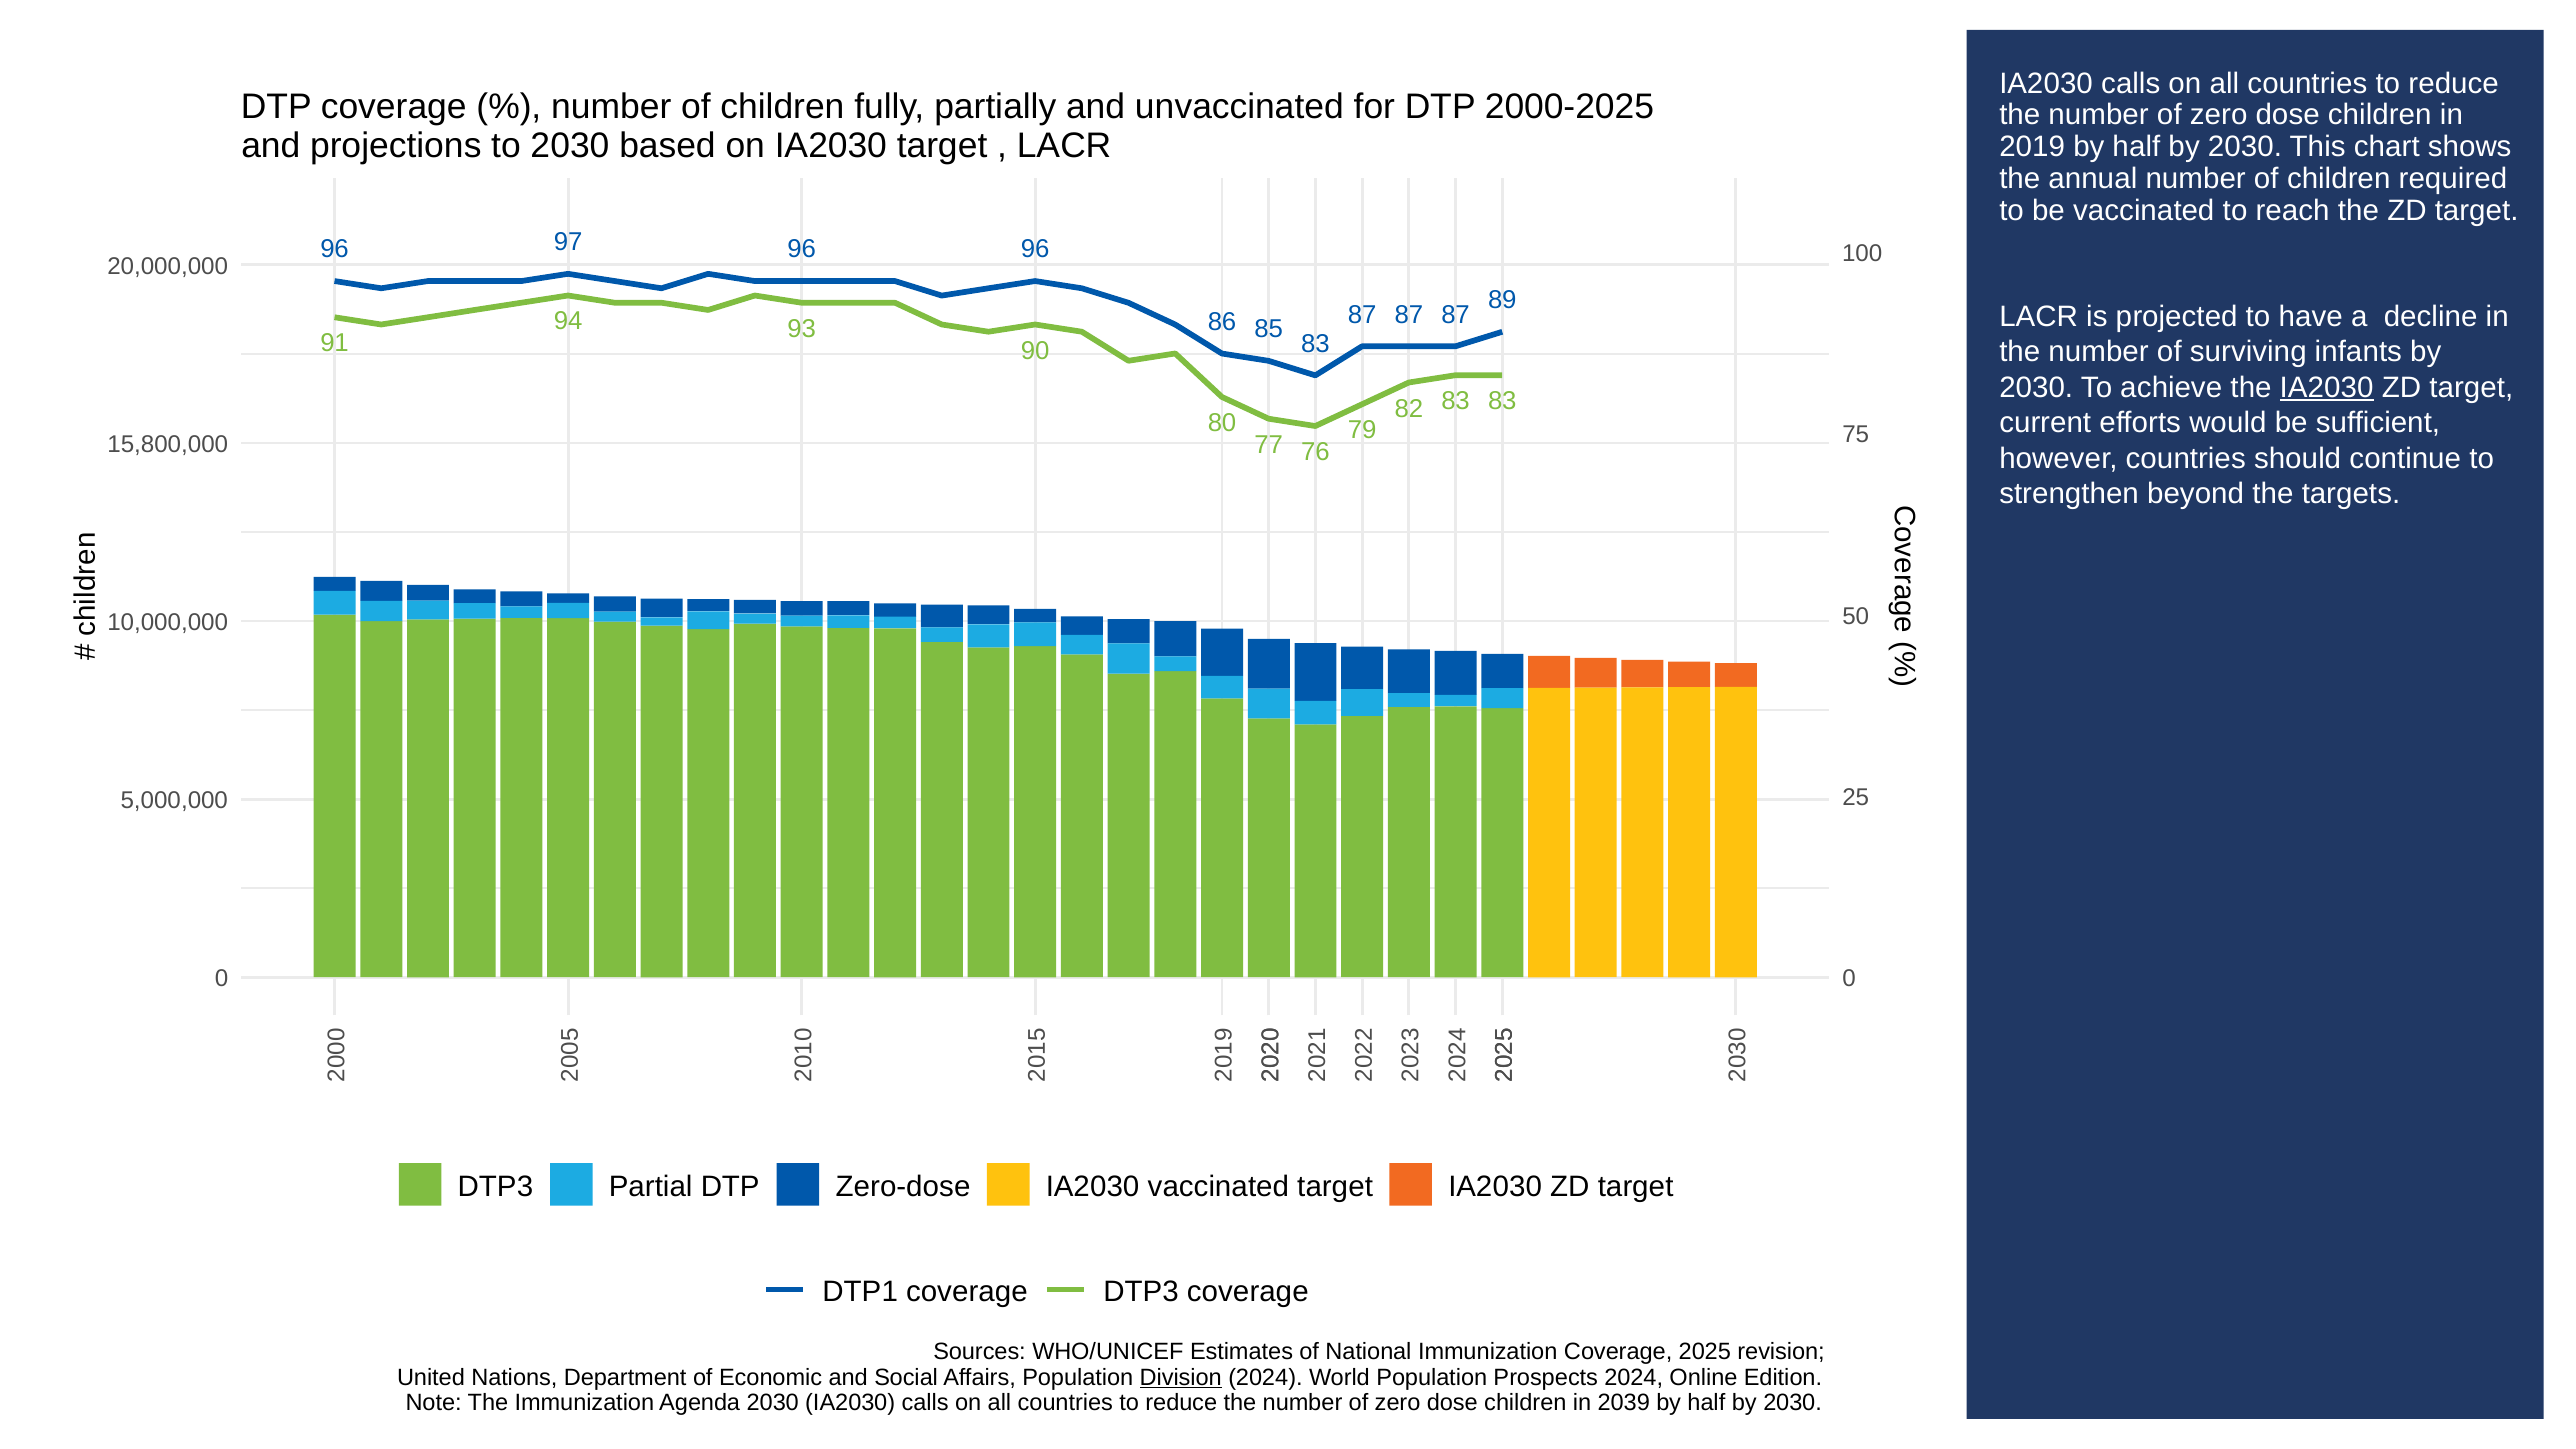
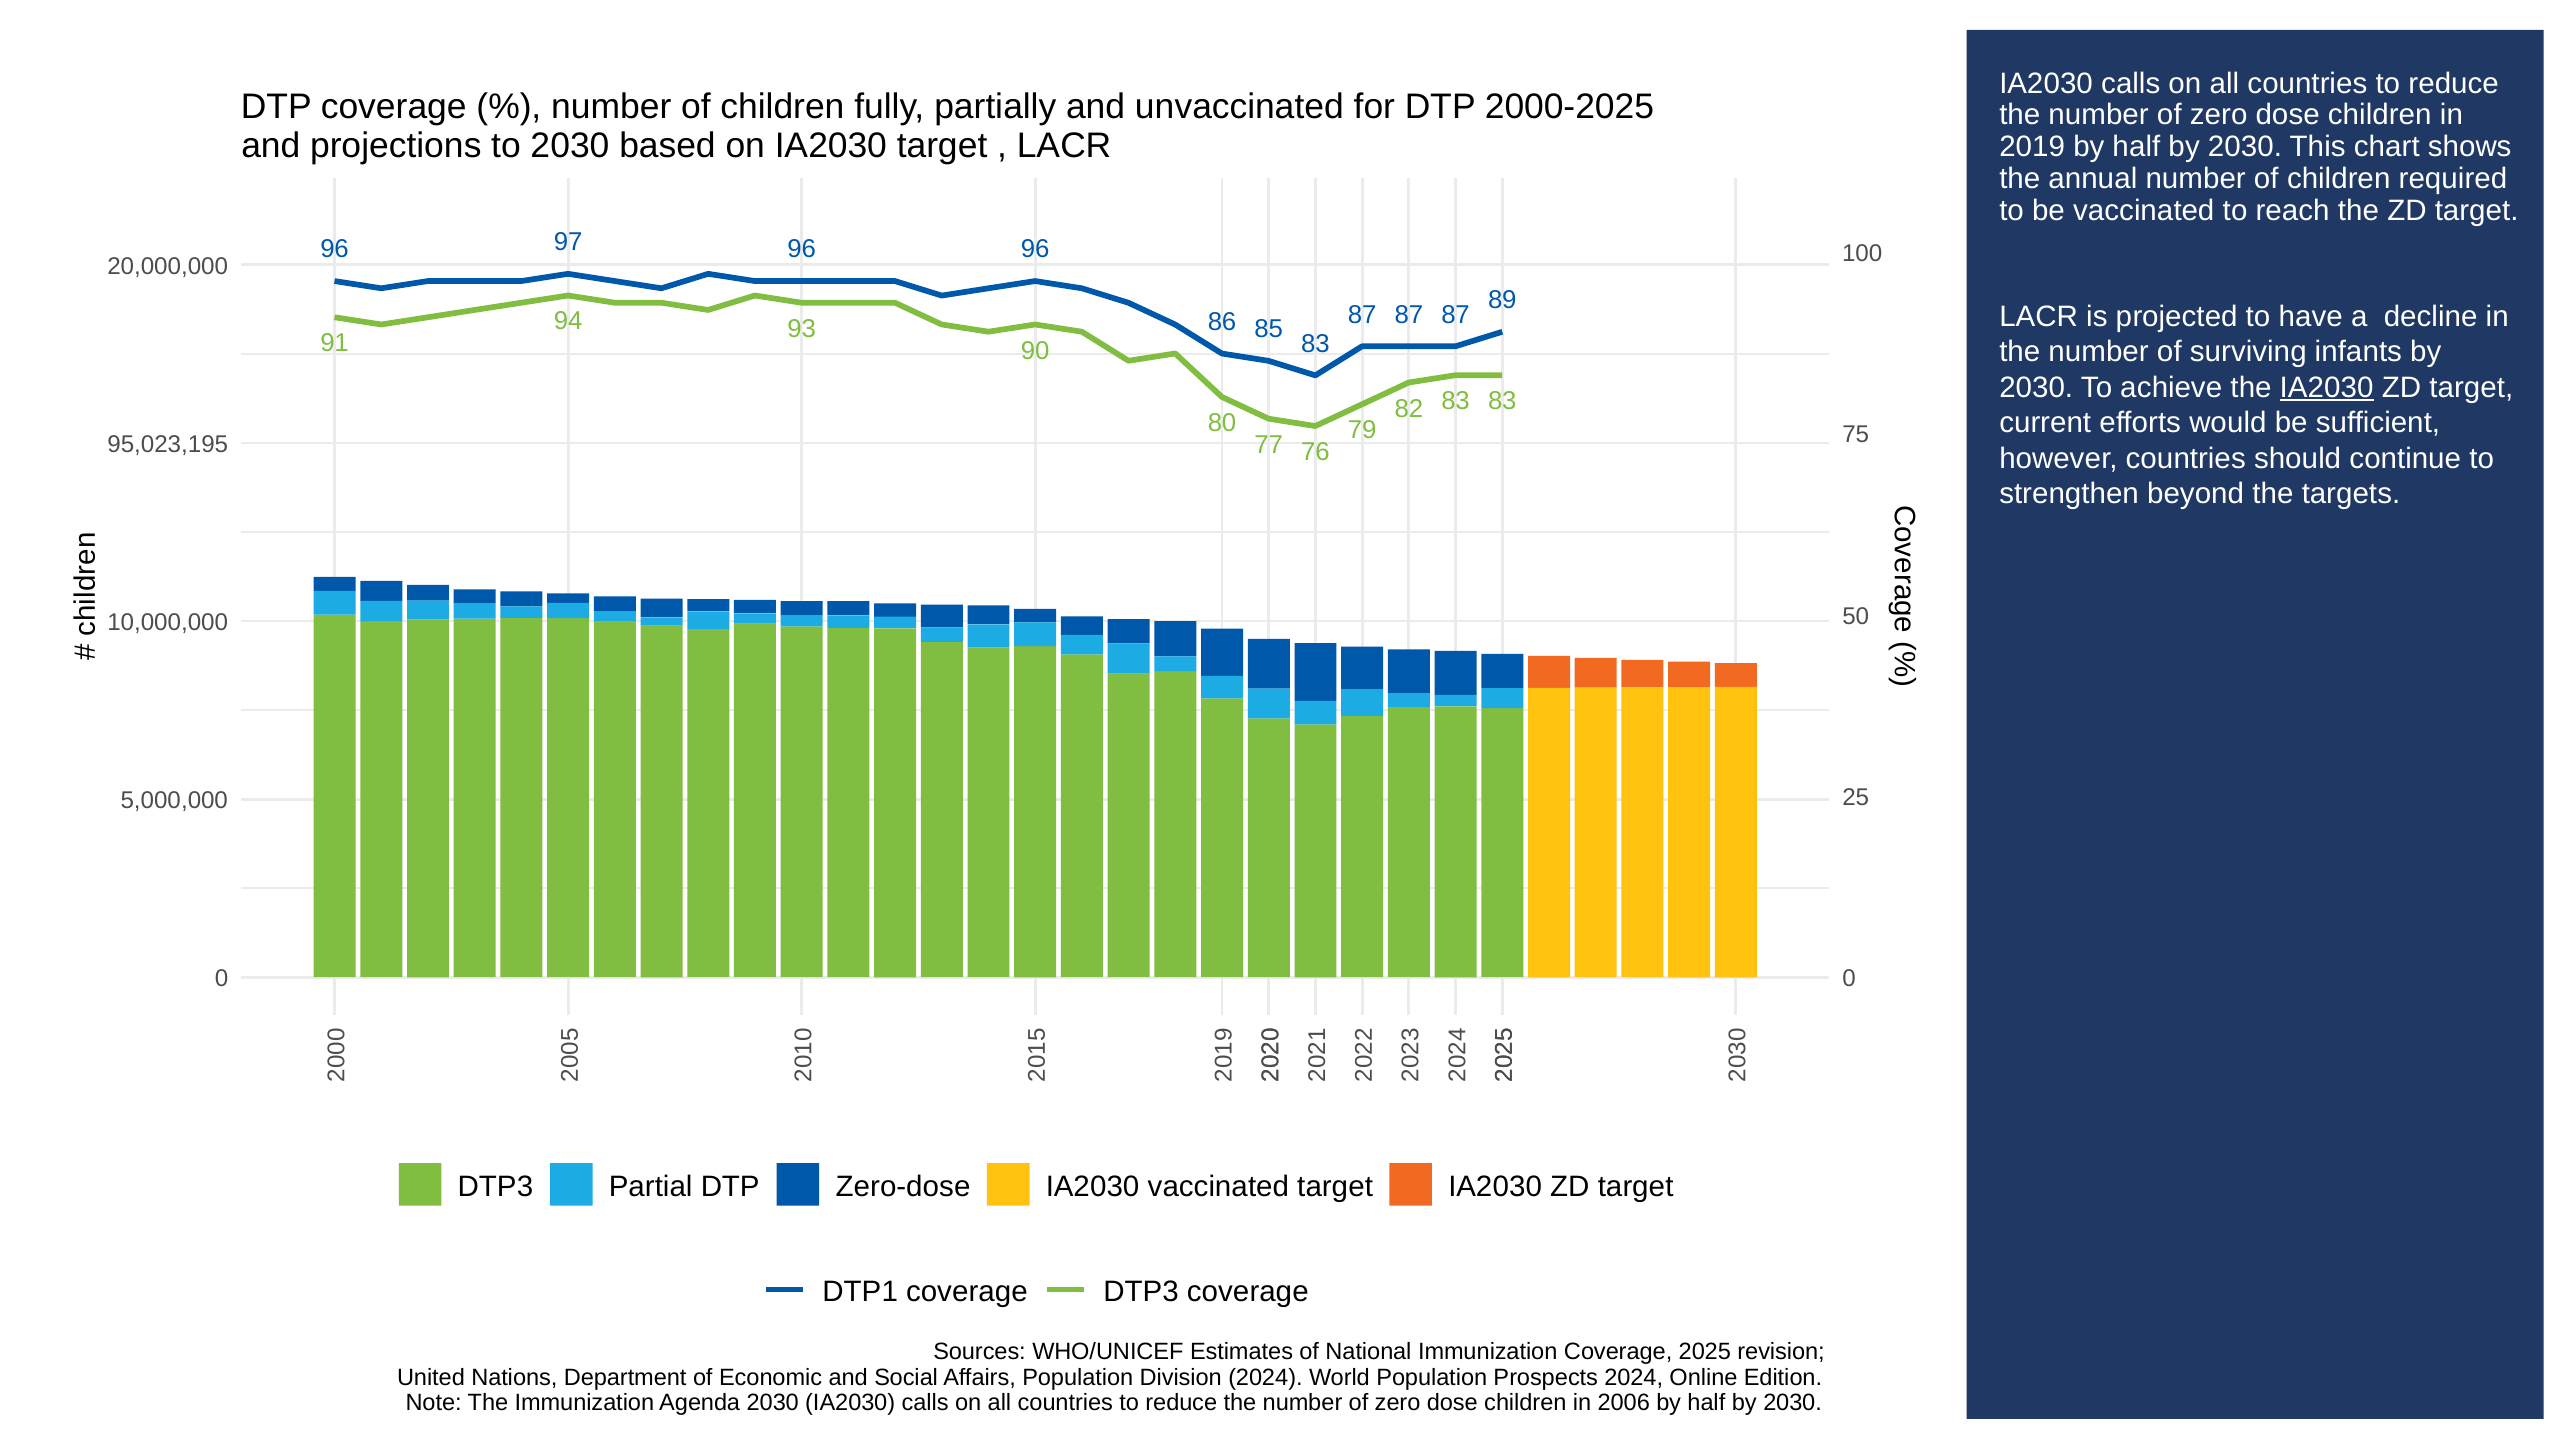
15,800,000: 15,800,000 -> 95,023,195
Division underline: present -> none
2039: 2039 -> 2006
